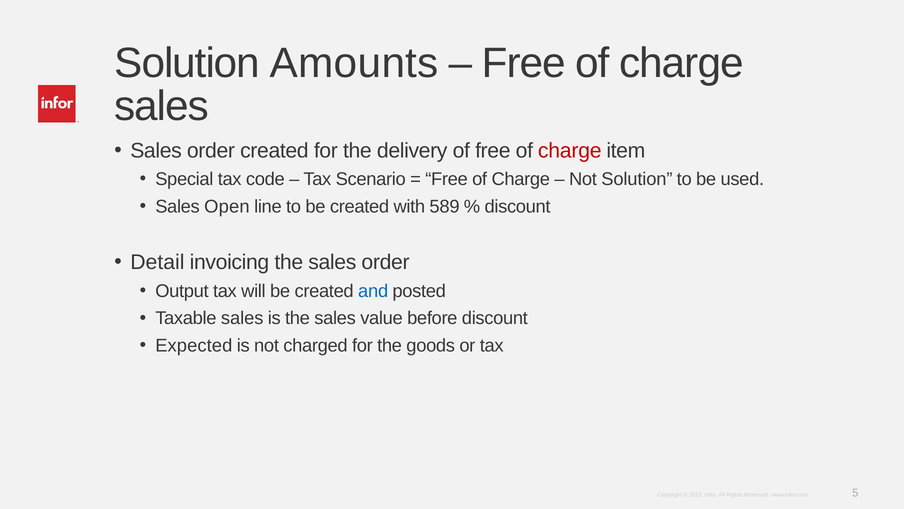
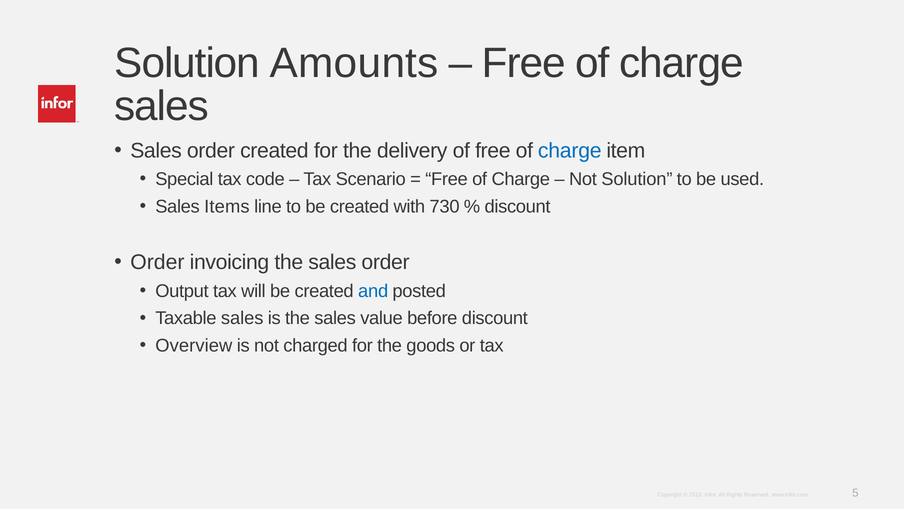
charge at (570, 150) colour: red -> blue
Open: Open -> Items
589: 589 -> 730
Detail at (157, 262): Detail -> Order
Expected: Expected -> Overview
